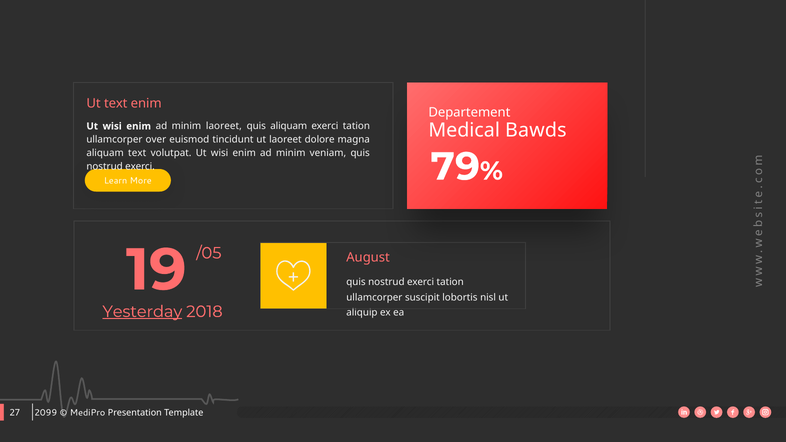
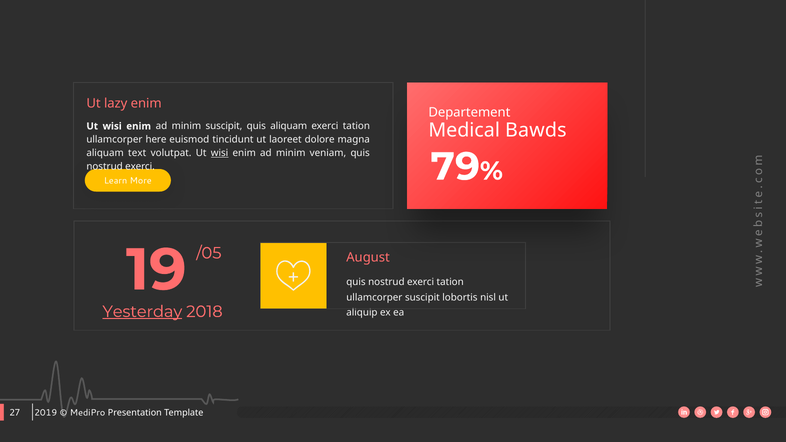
Ut text: text -> lazy
minim laoreet: laoreet -> suscipit
over: over -> here
wisi at (220, 153) underline: none -> present
2099: 2099 -> 2019
